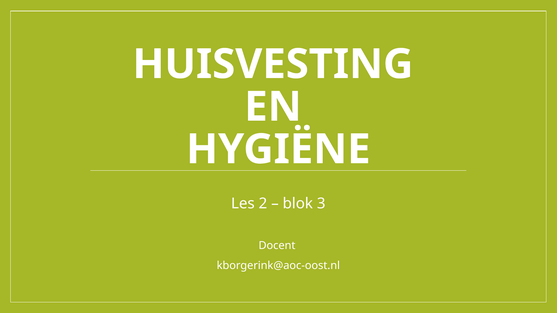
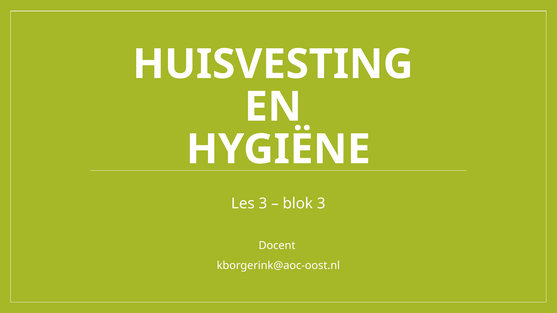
Les 2: 2 -> 3
